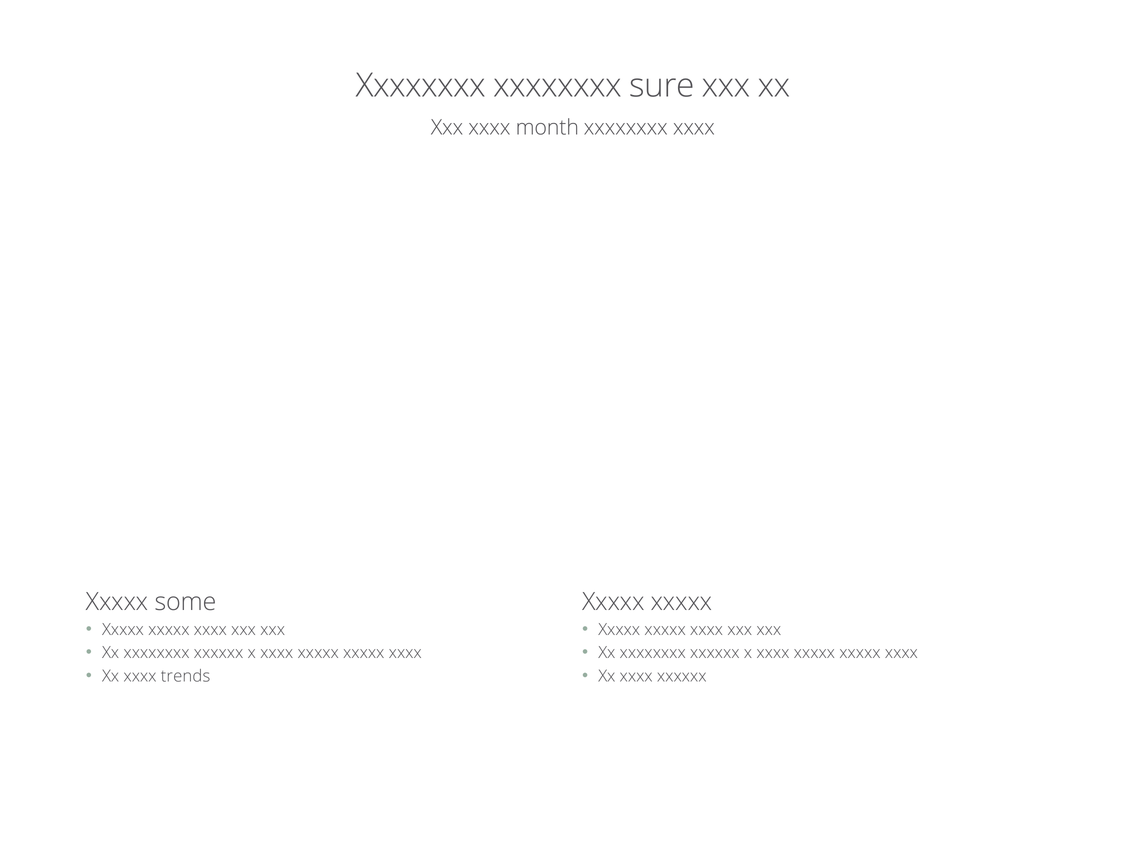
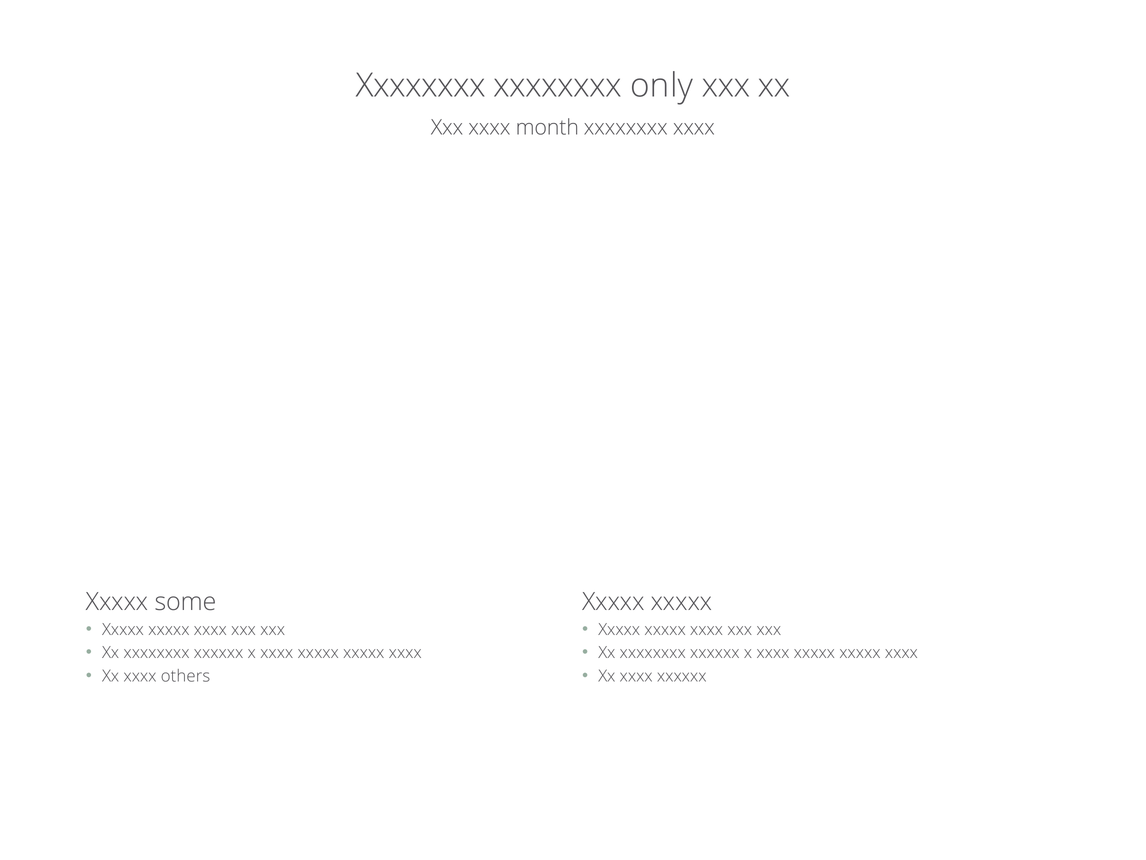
sure: sure -> only
trends: trends -> others
